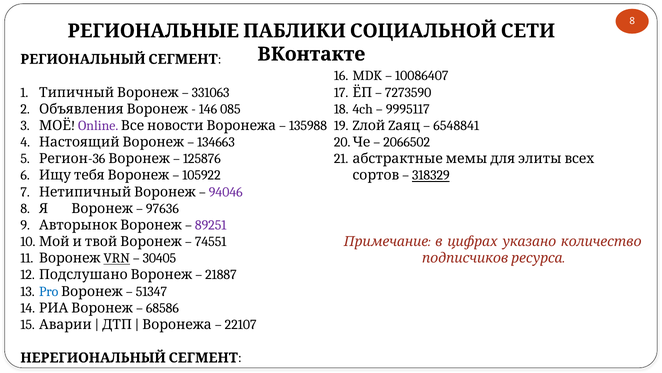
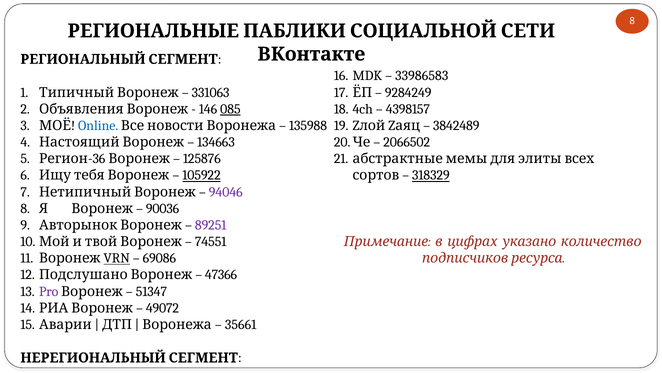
10086407: 10086407 -> 33986583
7273590: 7273590 -> 9284249
085 underline: none -> present
9995117: 9995117 -> 4398157
Online colour: purple -> blue
6548841: 6548841 -> 3842489
105922 underline: none -> present
97636: 97636 -> 90036
30405: 30405 -> 69086
21887: 21887 -> 47366
Pro colour: blue -> purple
68586: 68586 -> 49072
22107: 22107 -> 35661
